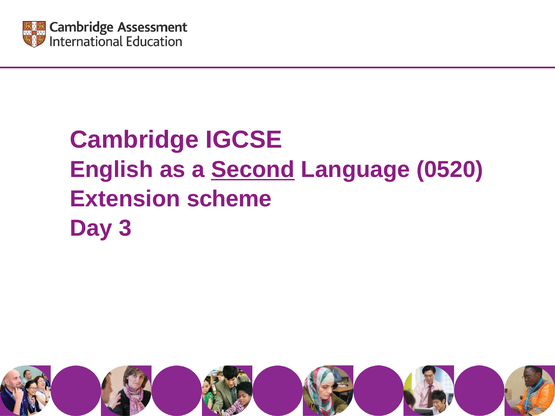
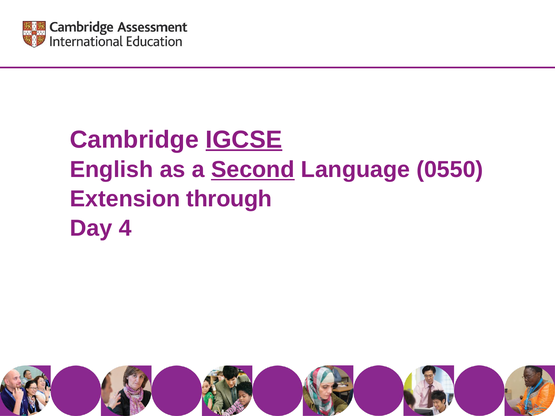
IGCSE underline: none -> present
0520: 0520 -> 0550
scheme: scheme -> through
3: 3 -> 4
